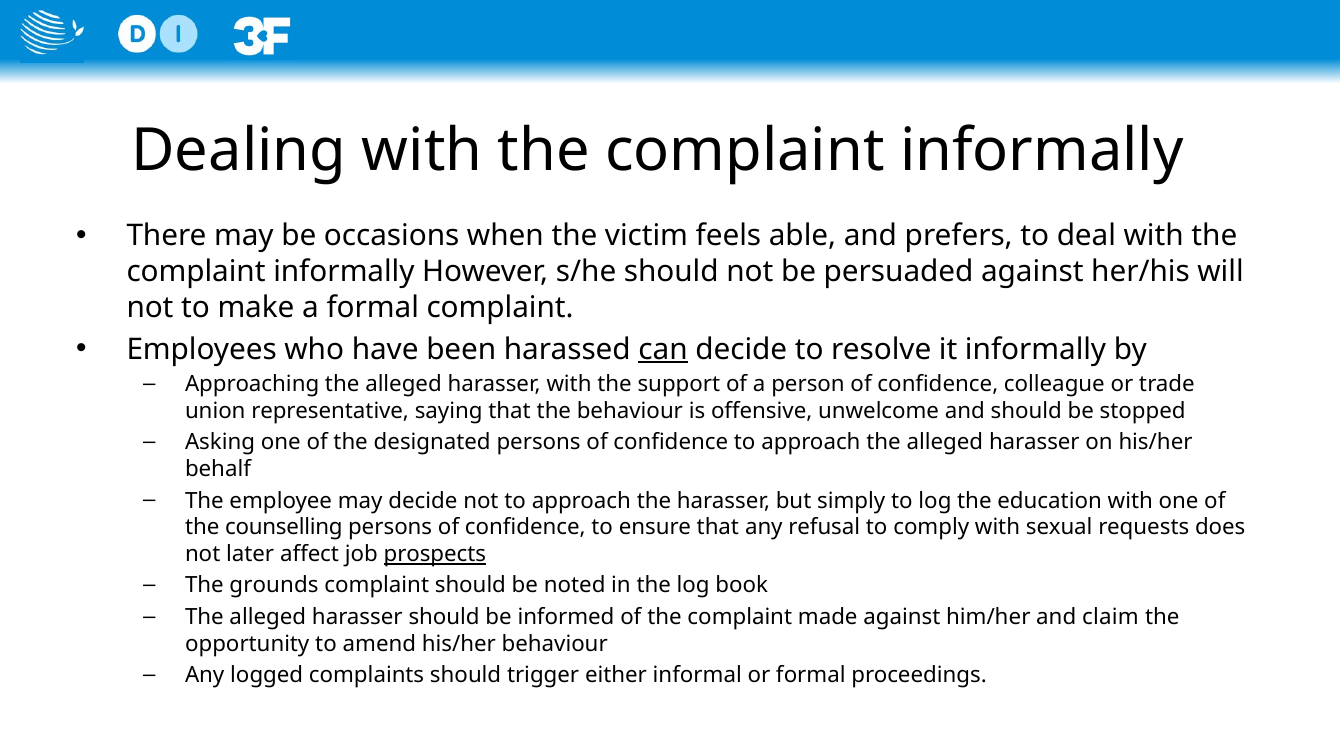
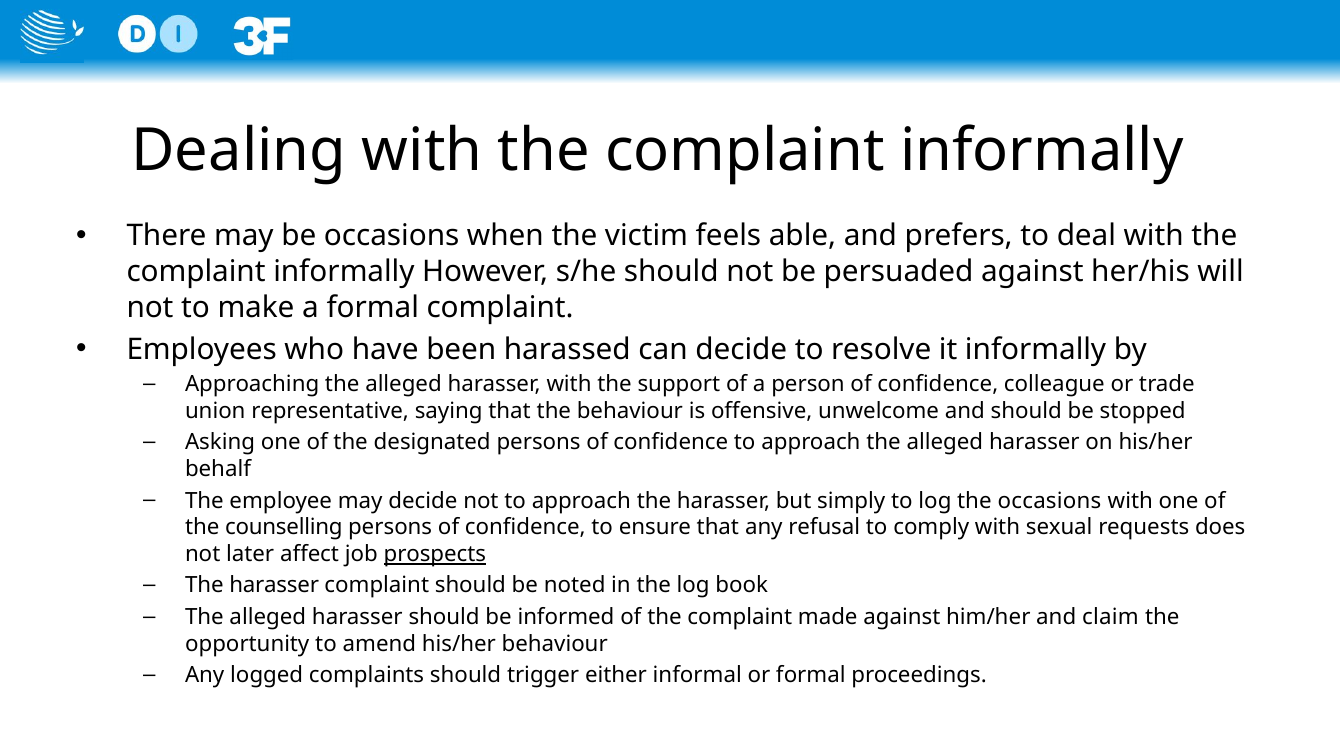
can underline: present -> none
the education: education -> occasions
grounds at (274, 585): grounds -> harasser
